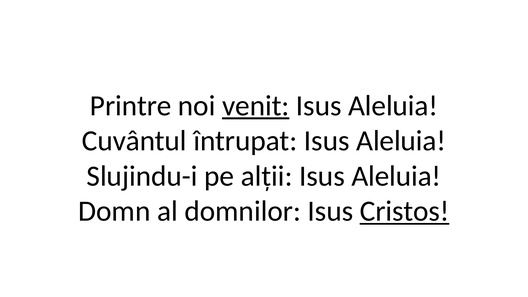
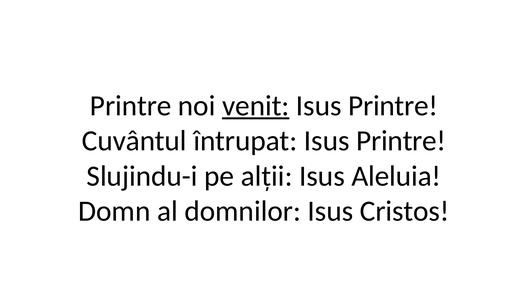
Aleluia at (393, 106): Aleluia -> Printre
întrupat Isus Aleluia: Aleluia -> Printre
Cristos underline: present -> none
